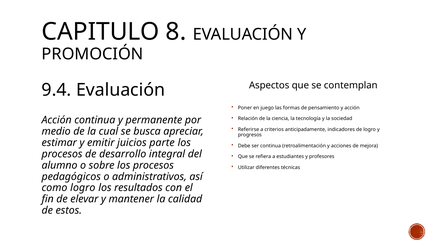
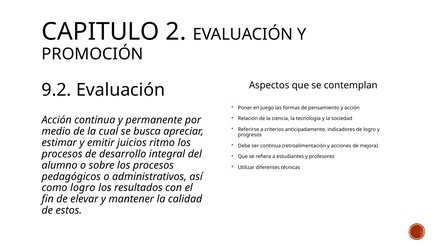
8: 8 -> 2
9.4: 9.4 -> 9.2
parte: parte -> ritmo
